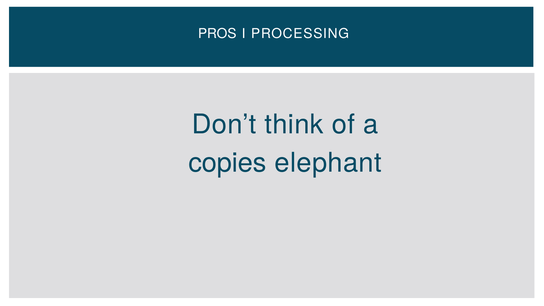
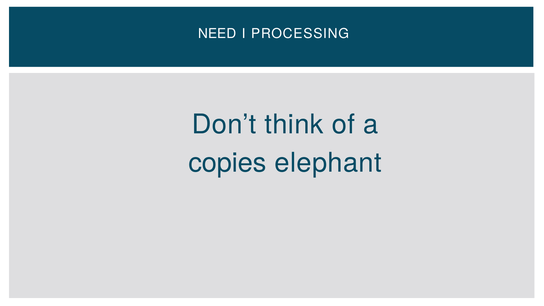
PROS: PROS -> NEED
